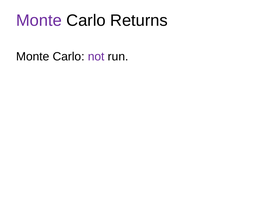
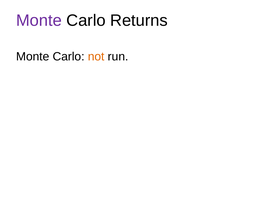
not colour: purple -> orange
